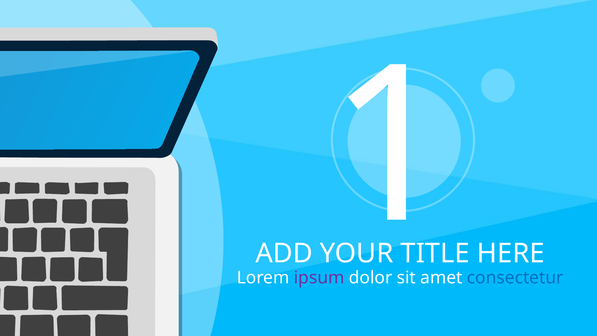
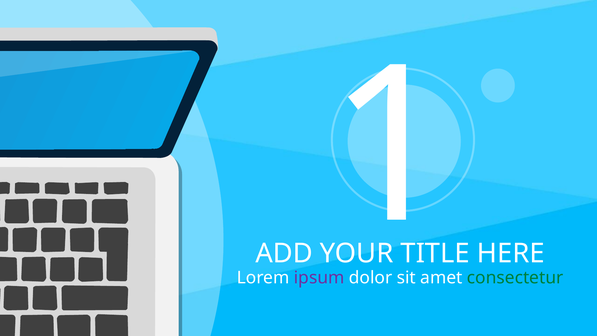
consectetur colour: blue -> green
